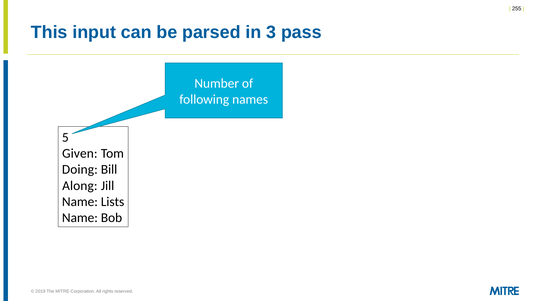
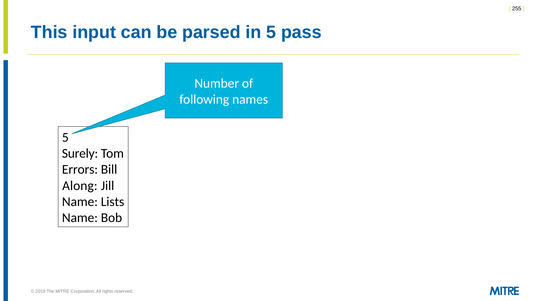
in 3: 3 -> 5
Given: Given -> Surely
Doing: Doing -> Errors
